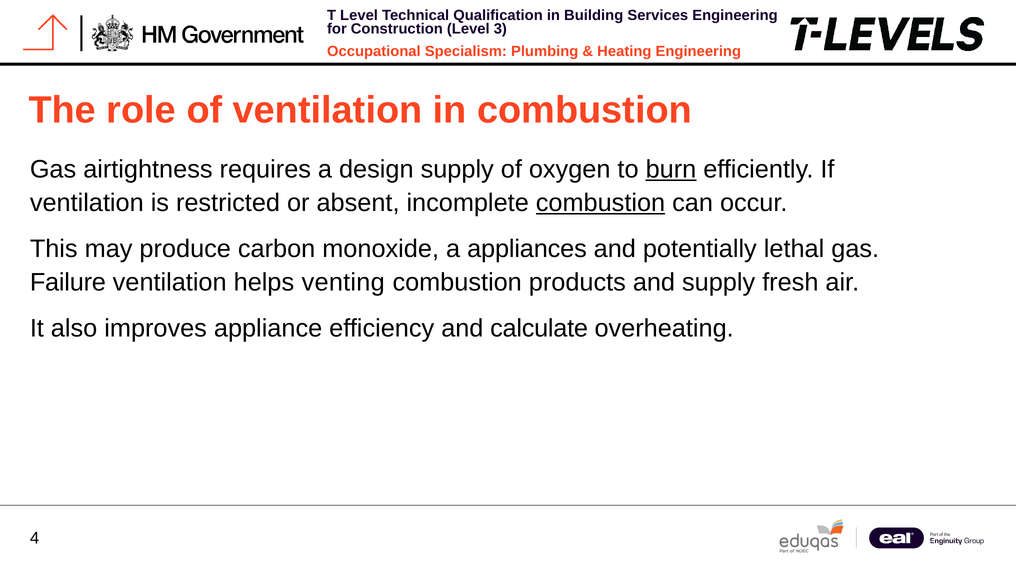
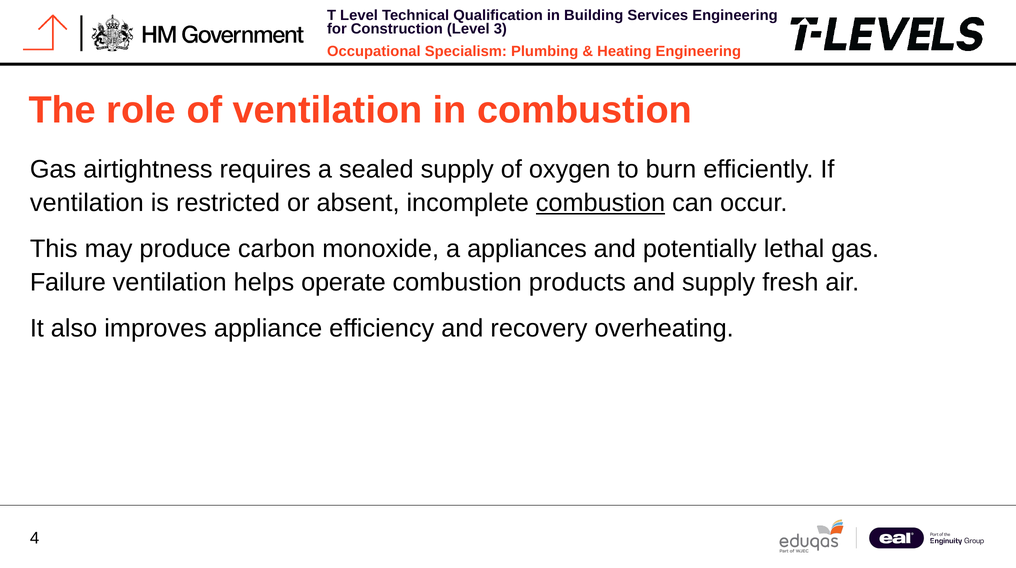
design: design -> sealed
burn underline: present -> none
venting: venting -> operate
calculate: calculate -> recovery
